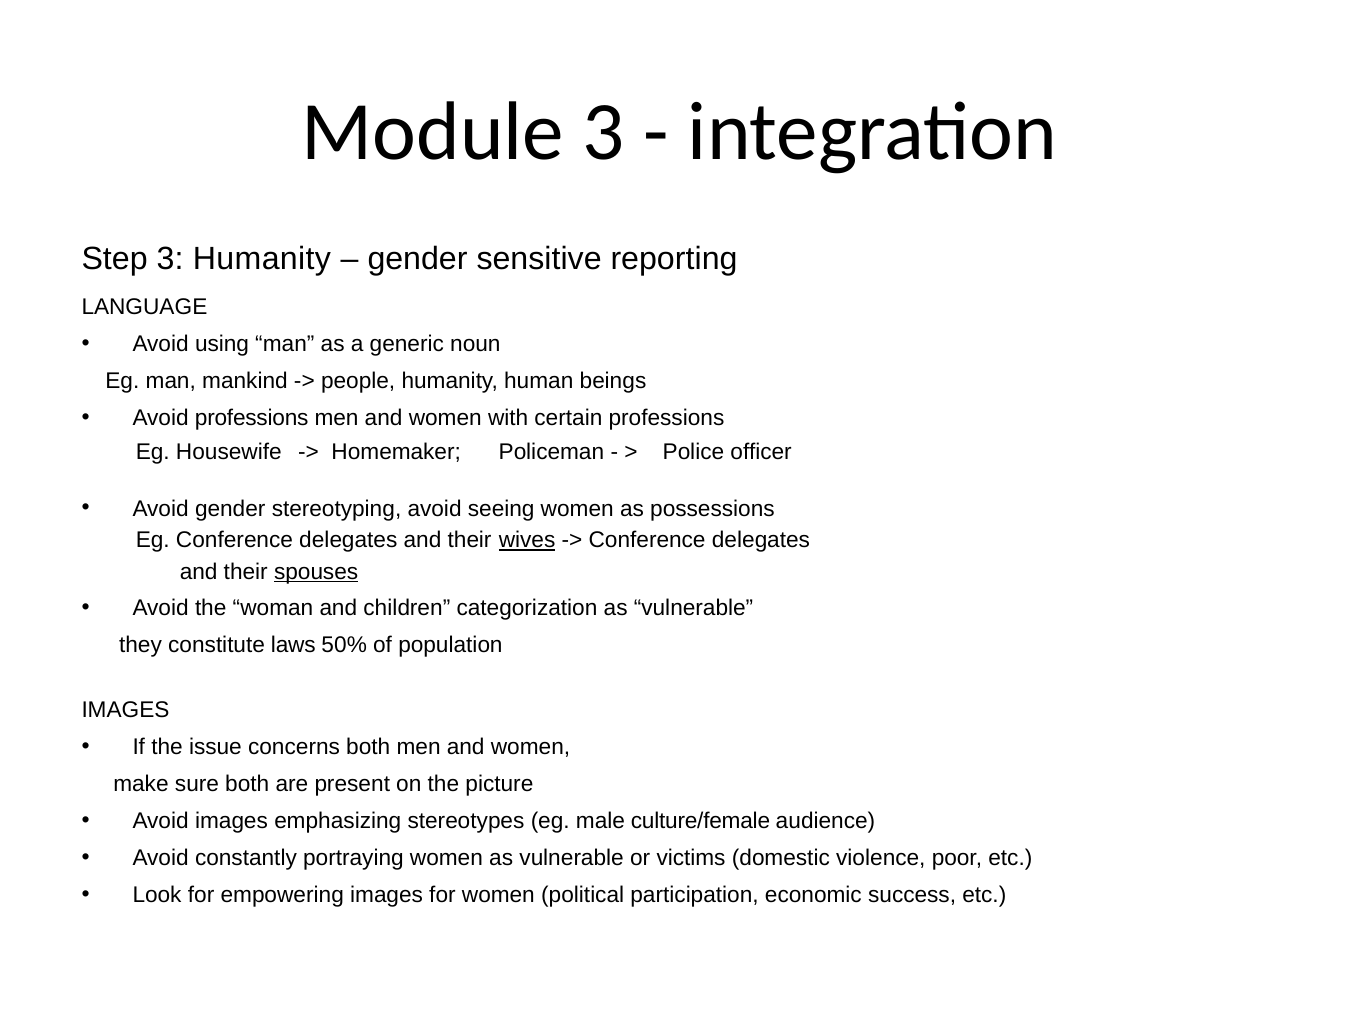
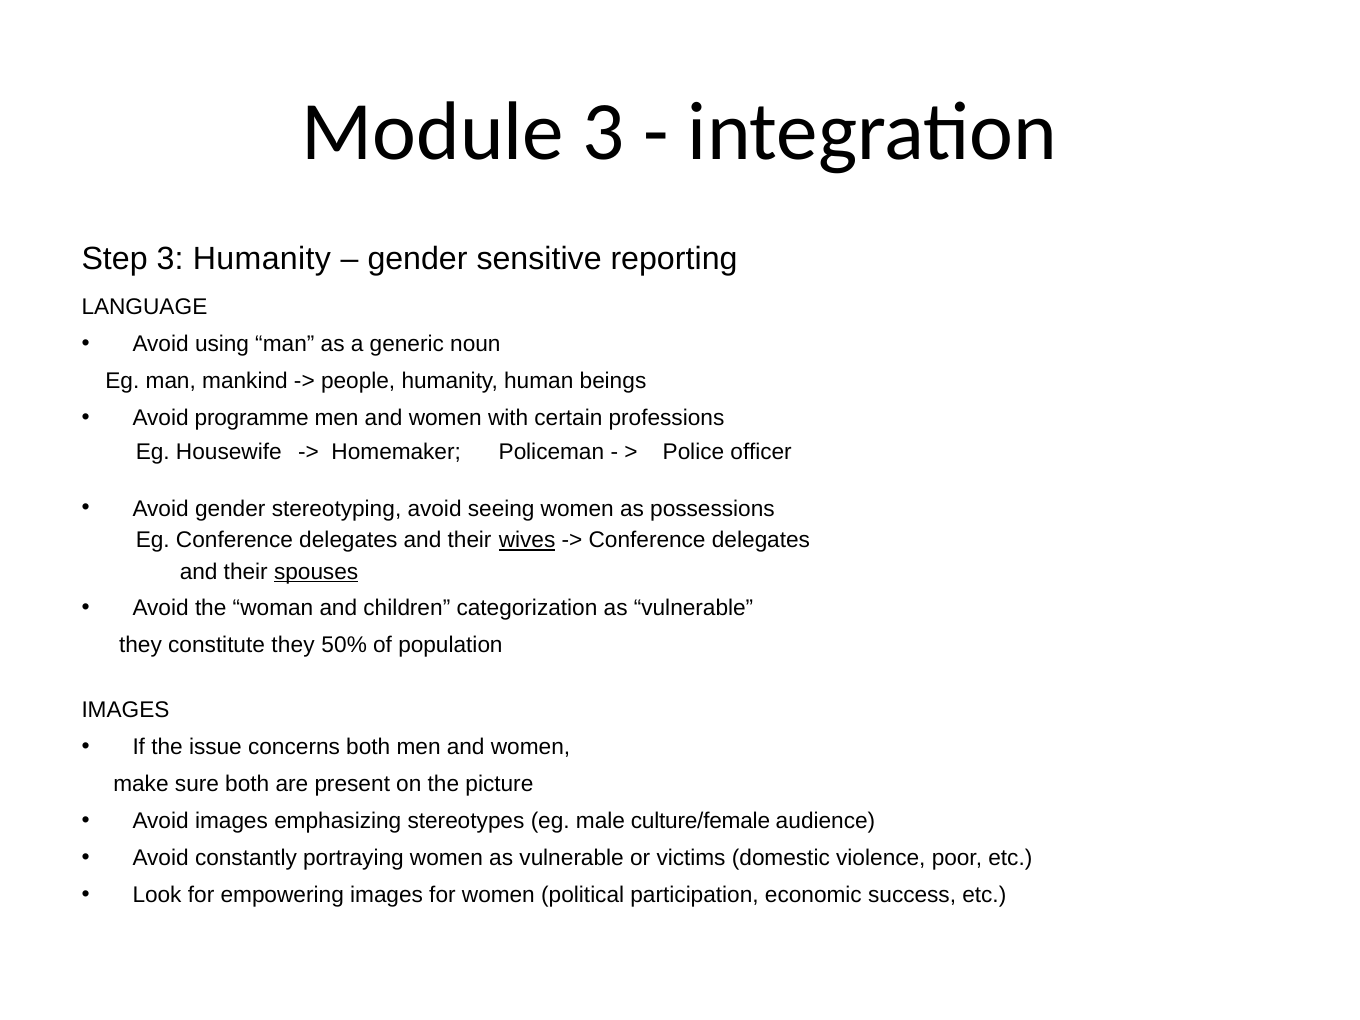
Avoid professions: professions -> programme
constitute laws: laws -> they
